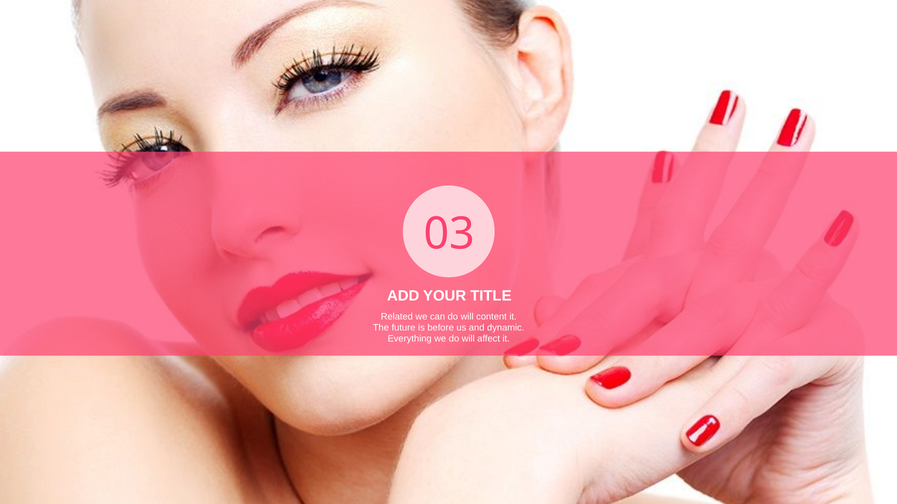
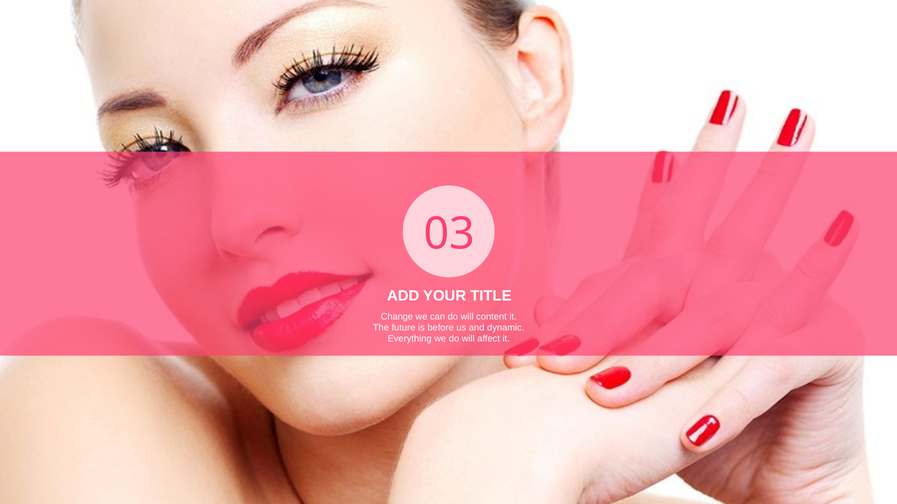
Related: Related -> Change
